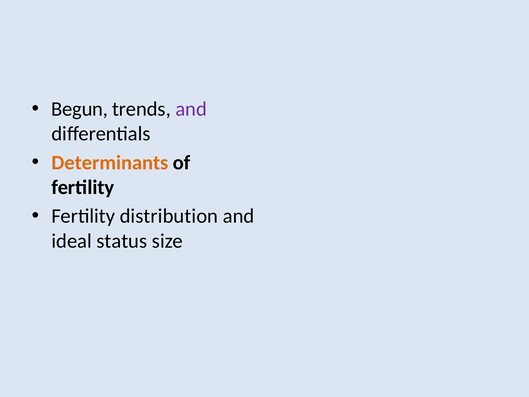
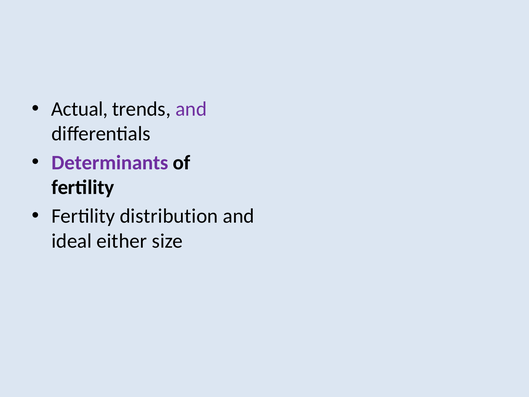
Begun: Begun -> Actual
Determinants colour: orange -> purple
status: status -> either
